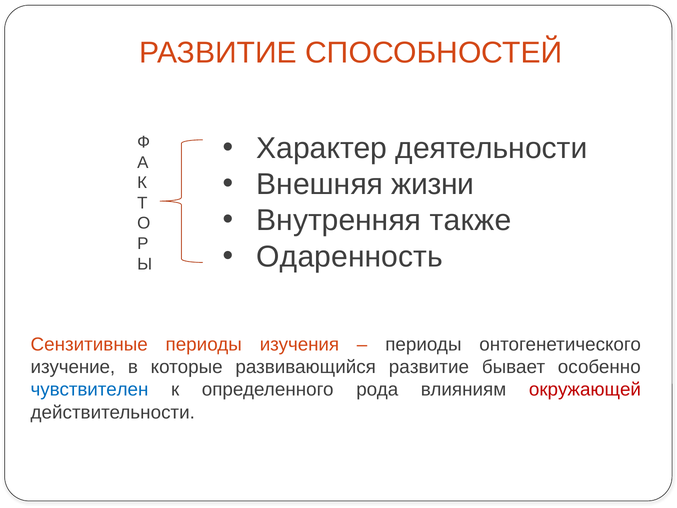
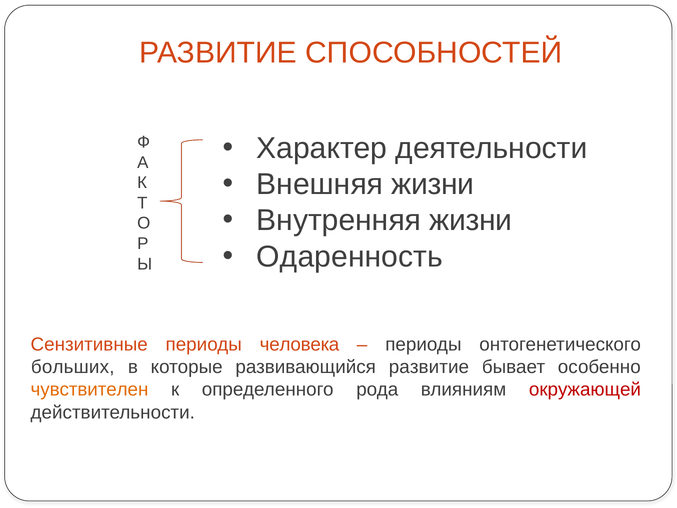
Внутренняя также: также -> жизни
изучения: изучения -> человека
изучение: изучение -> больших
чувствителен colour: blue -> orange
